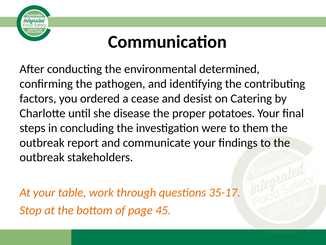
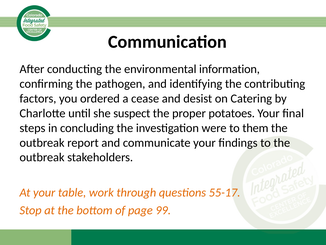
determined: determined -> information
disease: disease -> suspect
35-17: 35-17 -> 55-17
45: 45 -> 99
